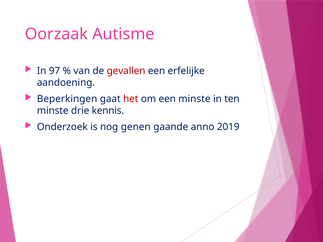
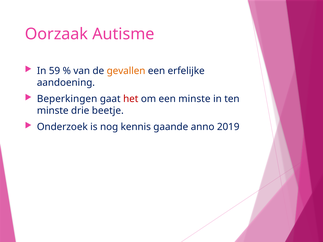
97: 97 -> 59
gevallen colour: red -> orange
kennis: kennis -> beetje
genen: genen -> kennis
